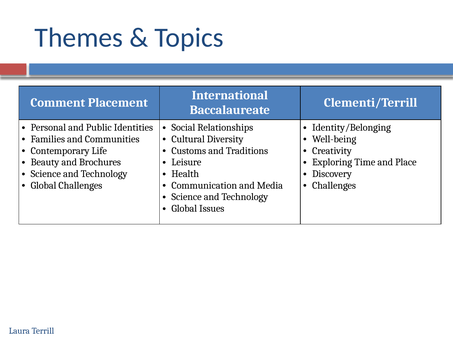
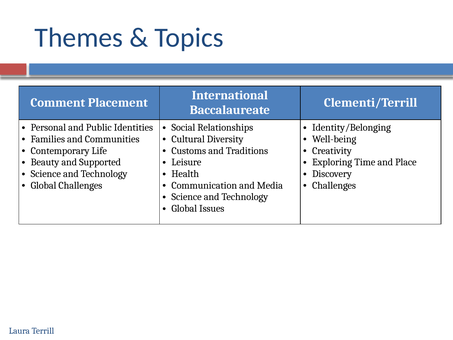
Brochures: Brochures -> Supported
